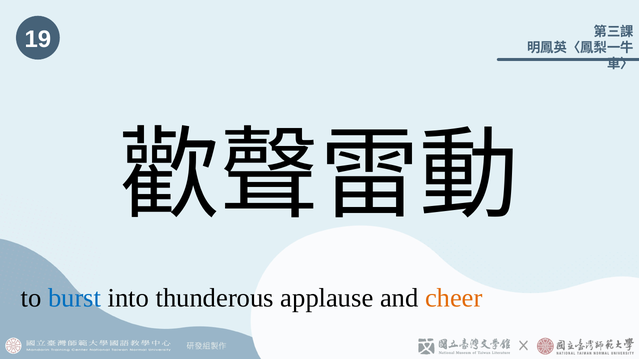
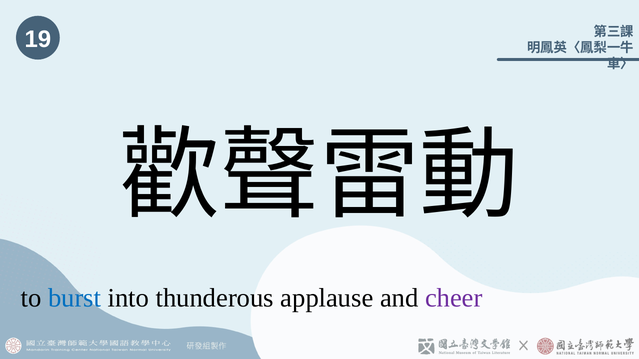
cheer colour: orange -> purple
